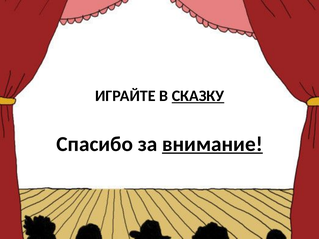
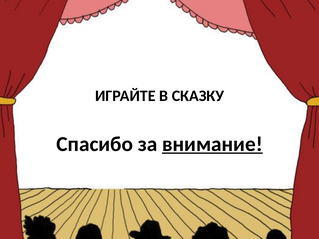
СКАЗКУ underline: present -> none
